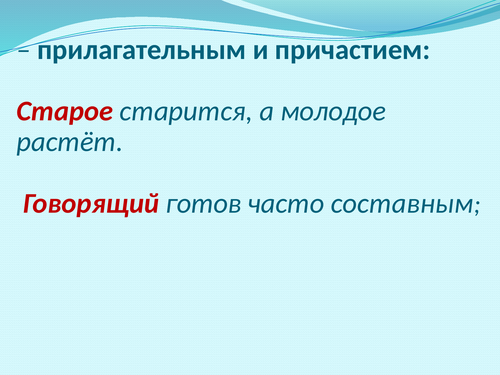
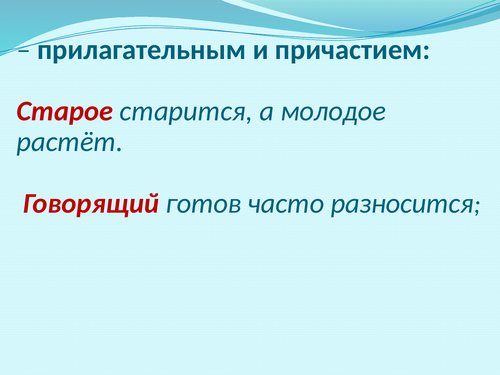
составным: составным -> разносится
